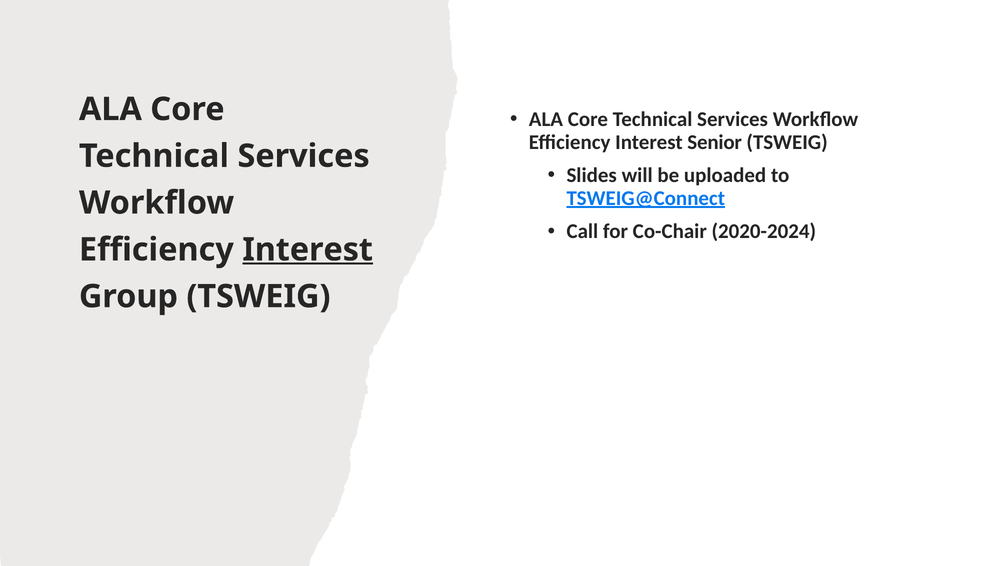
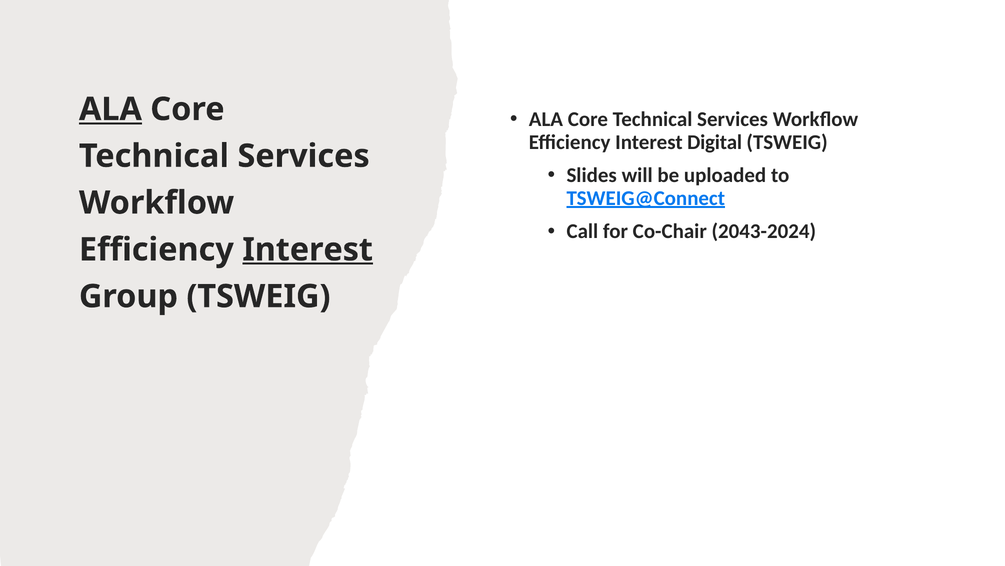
ALA at (110, 109) underline: none -> present
Senior: Senior -> Digital
2020-2024: 2020-2024 -> 2043-2024
